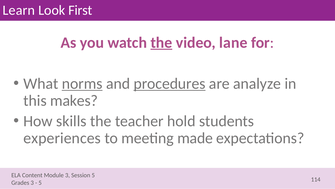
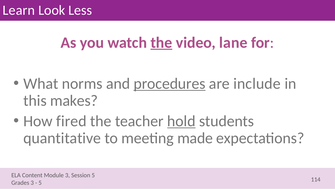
First: First -> Less
norms underline: present -> none
analyze: analyze -> include
skills: skills -> fired
hold underline: none -> present
experiences: experiences -> quantitative
